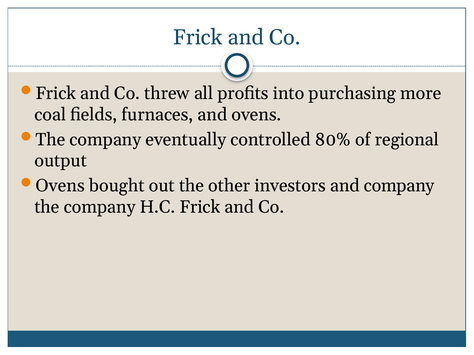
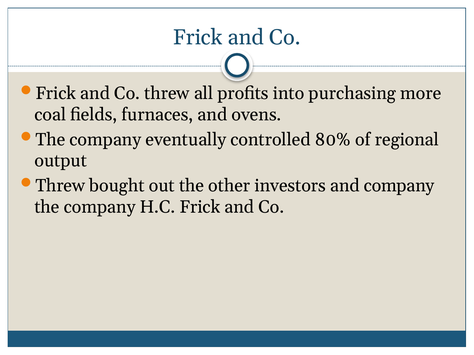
Ovens at (60, 186): Ovens -> Threw
